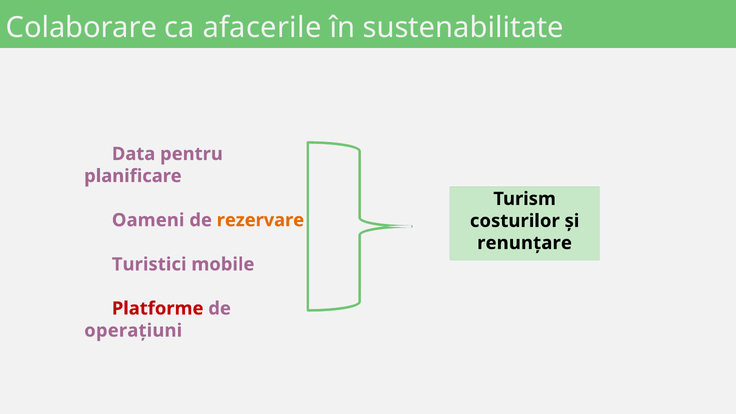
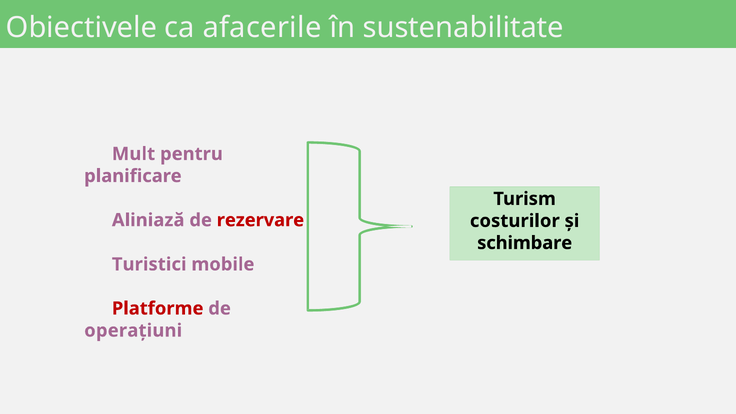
Colaborare: Colaborare -> Obiectivele
Data: Data -> Mult
Oameni: Oameni -> Aliniază
rezervare colour: orange -> red
renunțare: renunțare -> schimbare
